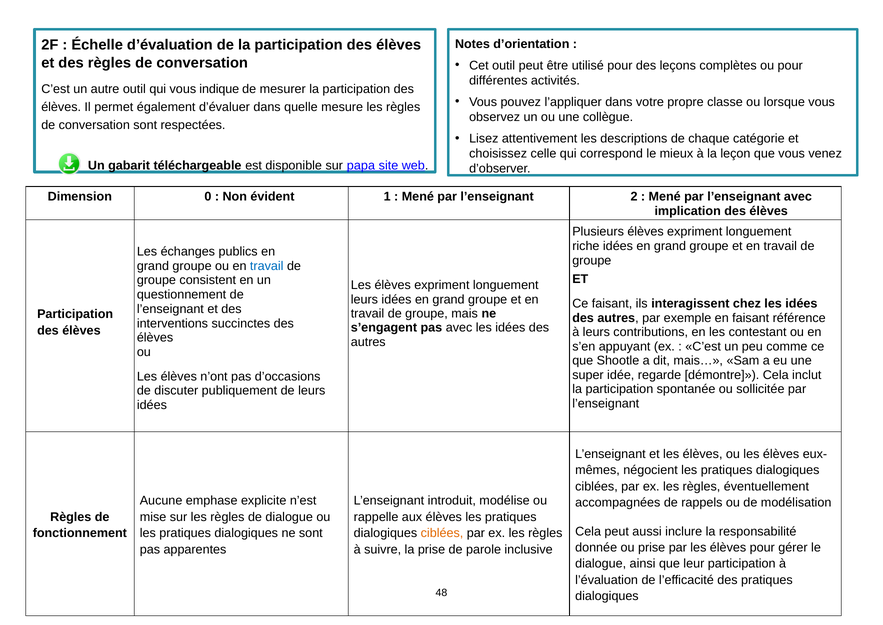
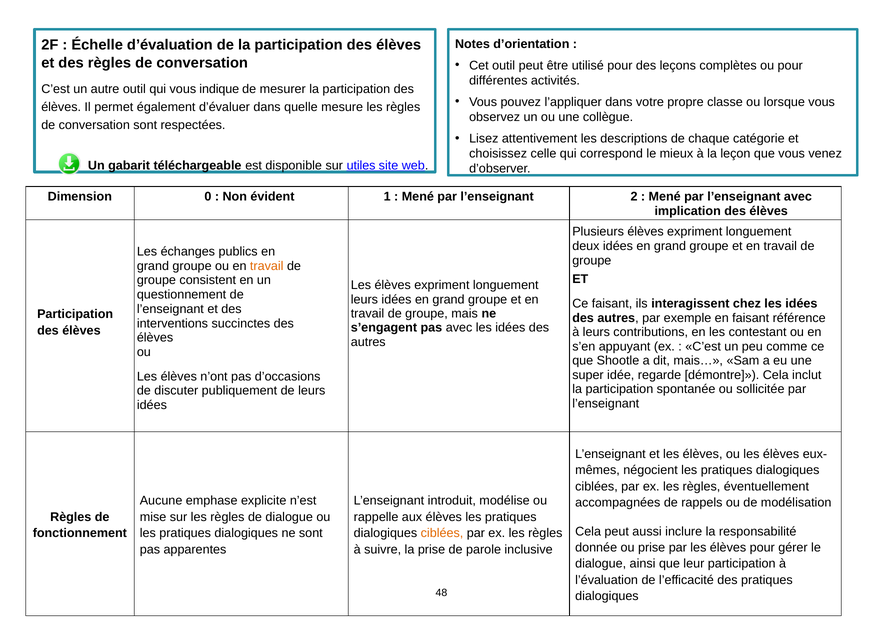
papa: papa -> utiles
riche: riche -> deux
travail at (267, 266) colour: blue -> orange
